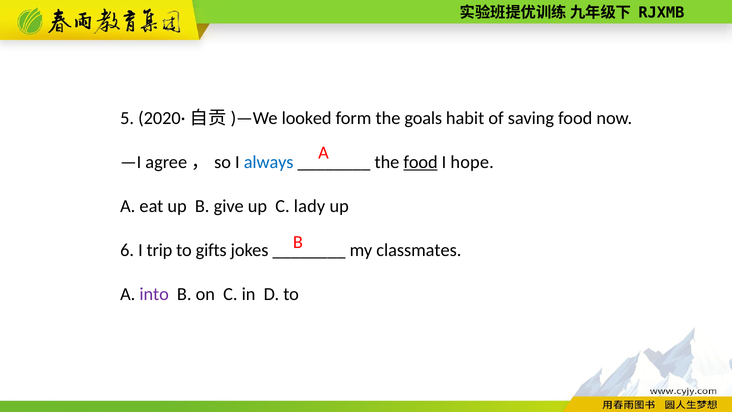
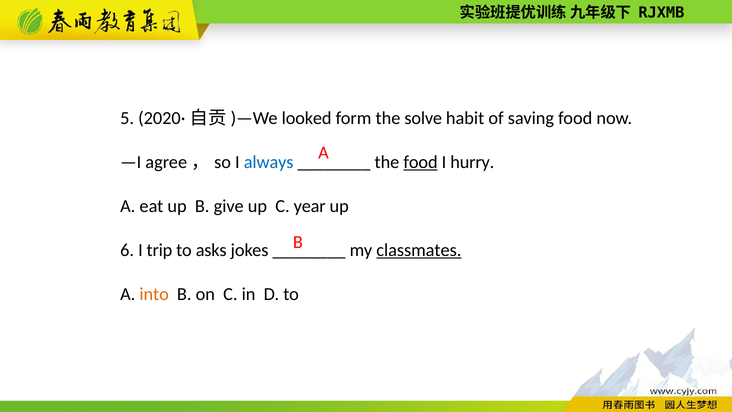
goals: goals -> solve
hope: hope -> hurry
lady: lady -> year
gifts: gifts -> asks
classmates underline: none -> present
into colour: purple -> orange
